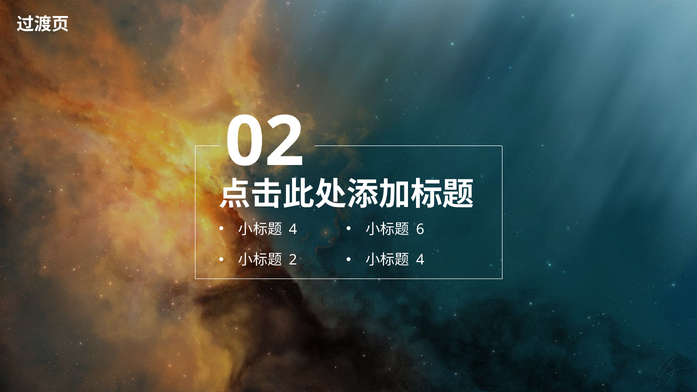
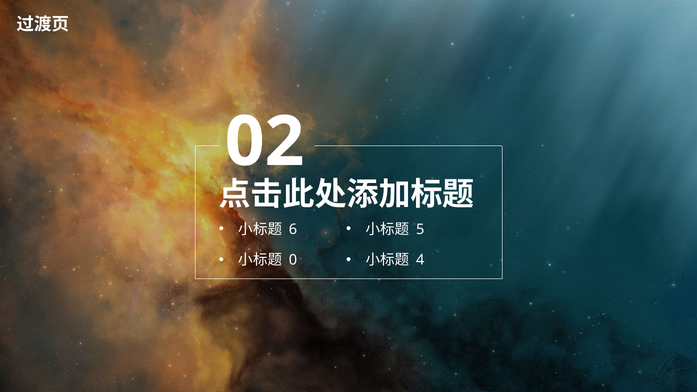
4 at (293, 229): 4 -> 6
6: 6 -> 5
2: 2 -> 0
